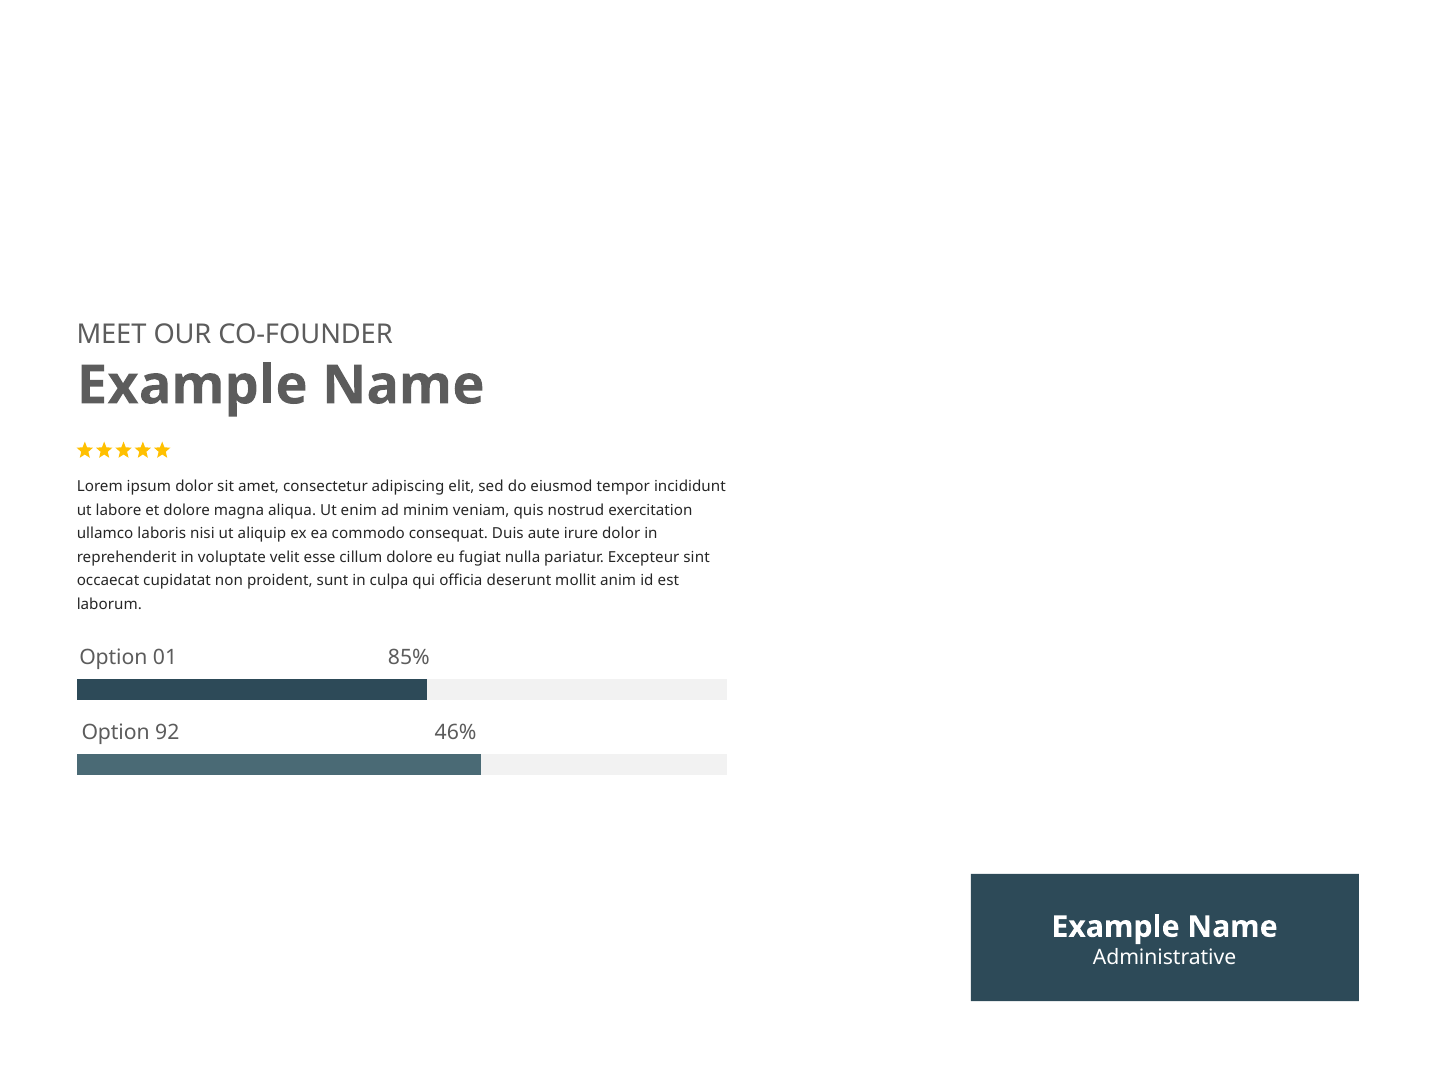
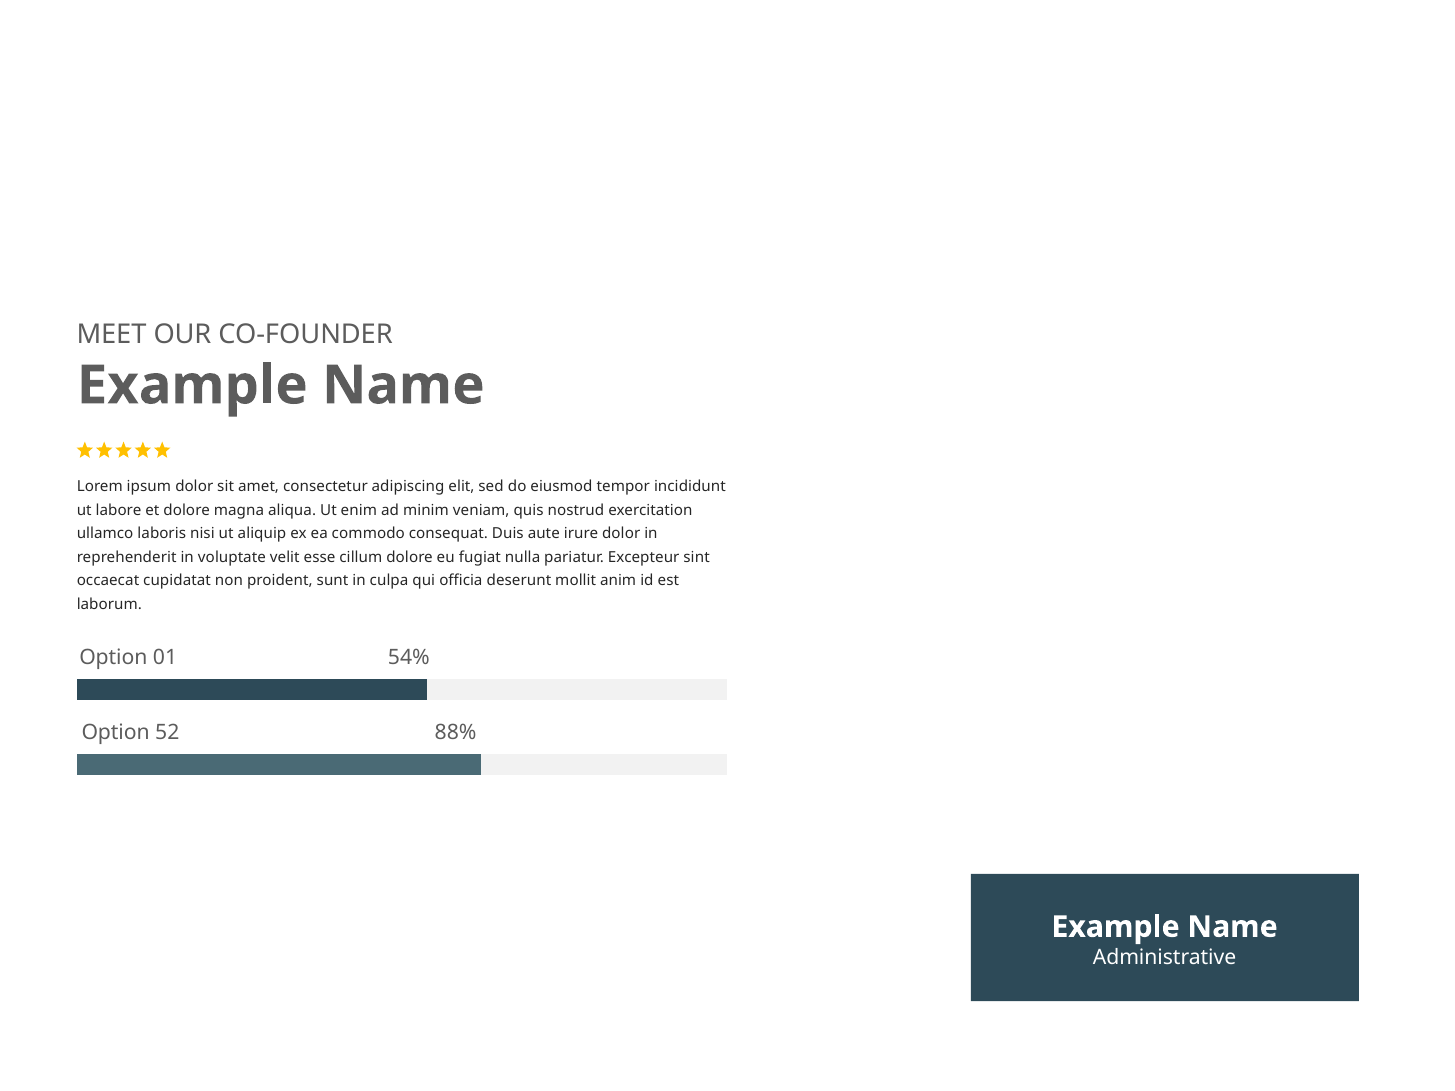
85%: 85% -> 54%
92: 92 -> 52
46%: 46% -> 88%
